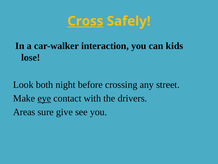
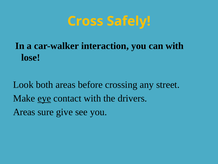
Cross underline: present -> none
can kids: kids -> with
both night: night -> areas
